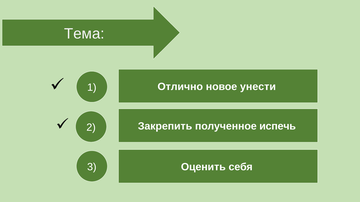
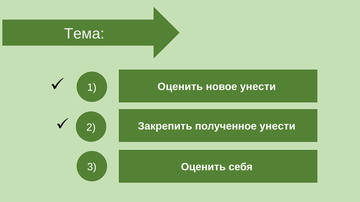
Отлично at (180, 87): Отлично -> Оценить
полученное испечь: испечь -> унести
